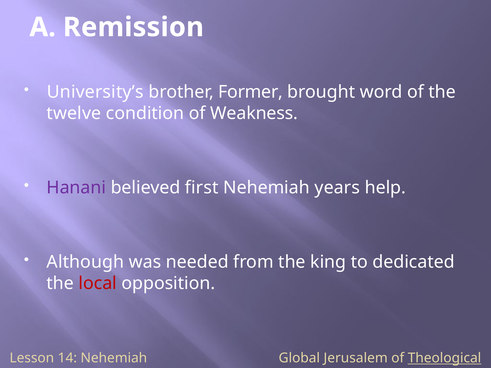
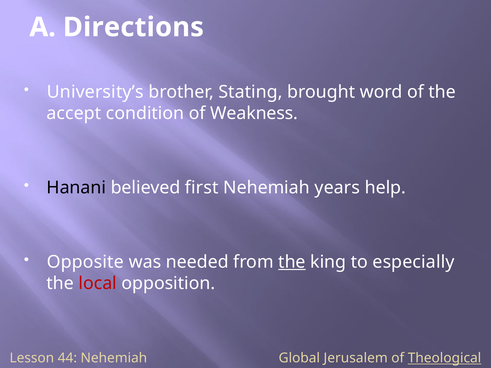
Remission: Remission -> Directions
Former: Former -> Stating
twelve: twelve -> accept
Hanani colour: purple -> black
Although: Although -> Opposite
the at (292, 262) underline: none -> present
dedicated: dedicated -> especially
14: 14 -> 44
